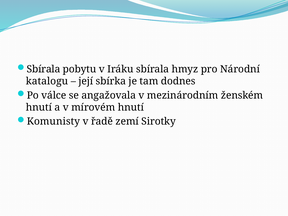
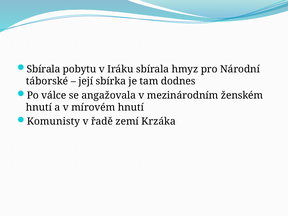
katalogu: katalogu -> táborské
Sirotky: Sirotky -> Krzáka
